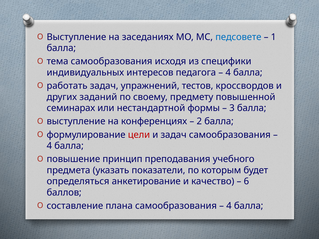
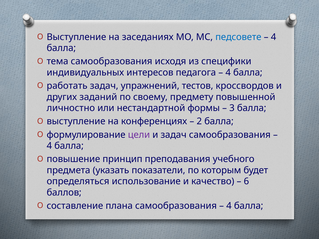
1 at (273, 37): 1 -> 4
семинарах: семинарах -> личностно
цели colour: red -> purple
анкетирование: анкетирование -> использование
